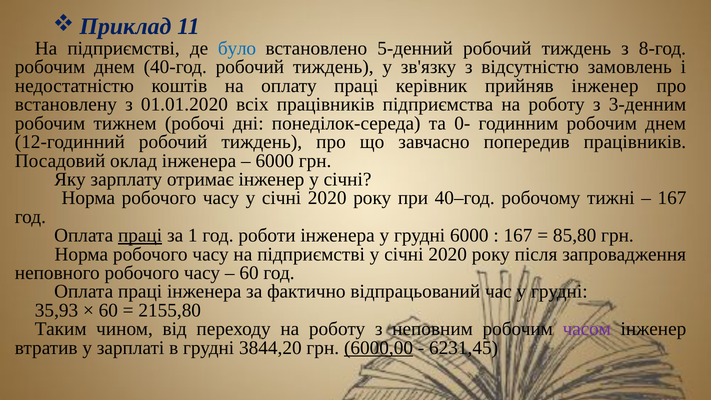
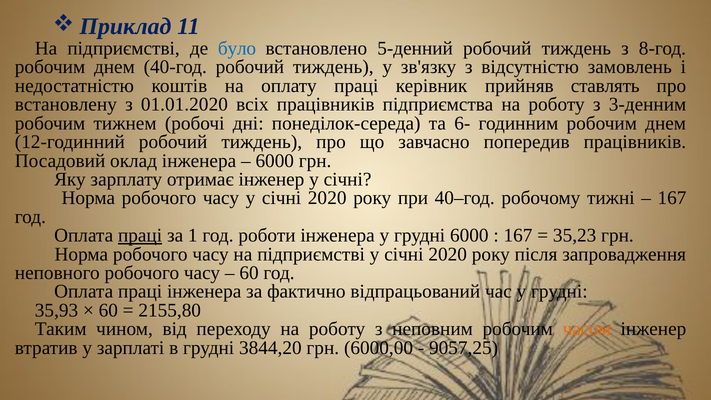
прийняв інженер: інженер -> ставлять
0-: 0- -> 6-
85,80: 85,80 -> 35,23
часом colour: purple -> orange
6000,00 underline: present -> none
6231,45: 6231,45 -> 9057,25
